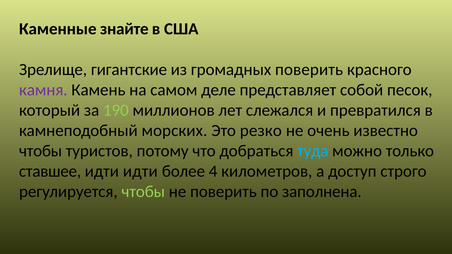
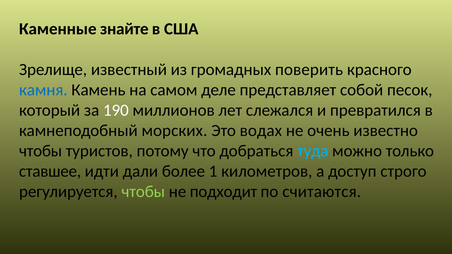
гигантские: гигантские -> известный
камня colour: purple -> blue
190 colour: light green -> white
резко: резко -> водах
идти идти: идти -> дали
4: 4 -> 1
не поверить: поверить -> подходит
заполнена: заполнена -> считаются
